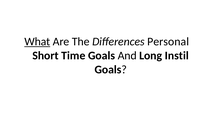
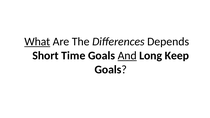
Personal: Personal -> Depends
And underline: none -> present
Instil: Instil -> Keep
